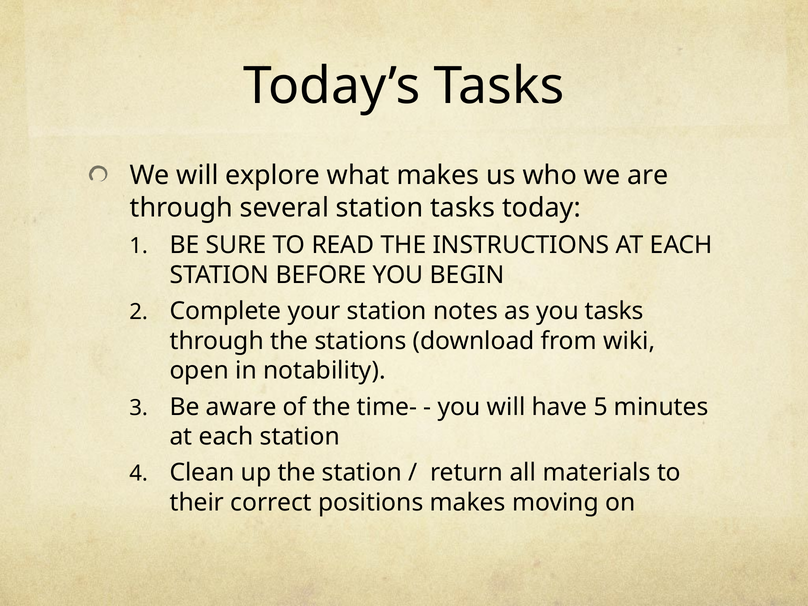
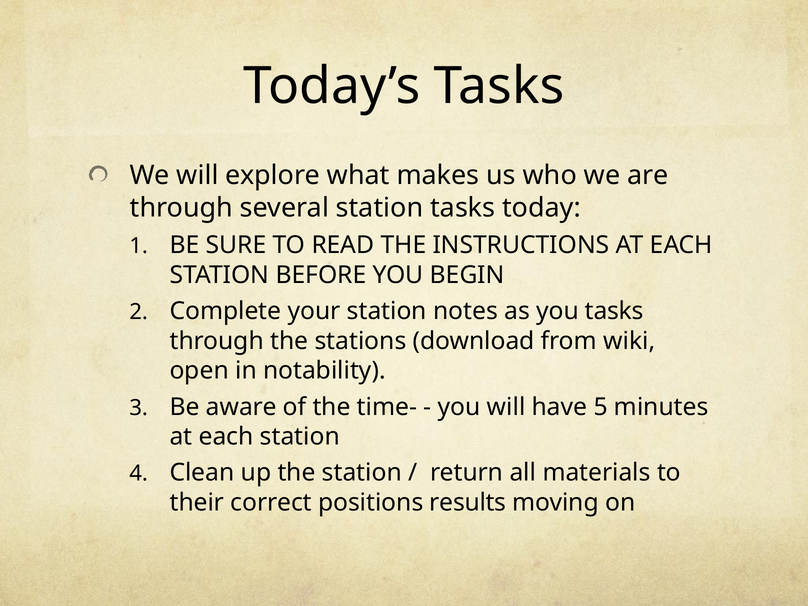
positions makes: makes -> results
